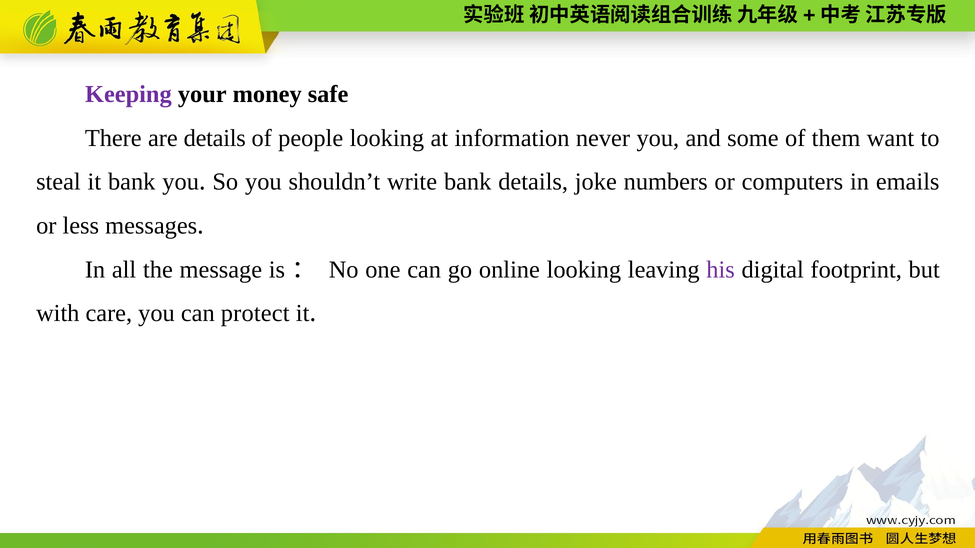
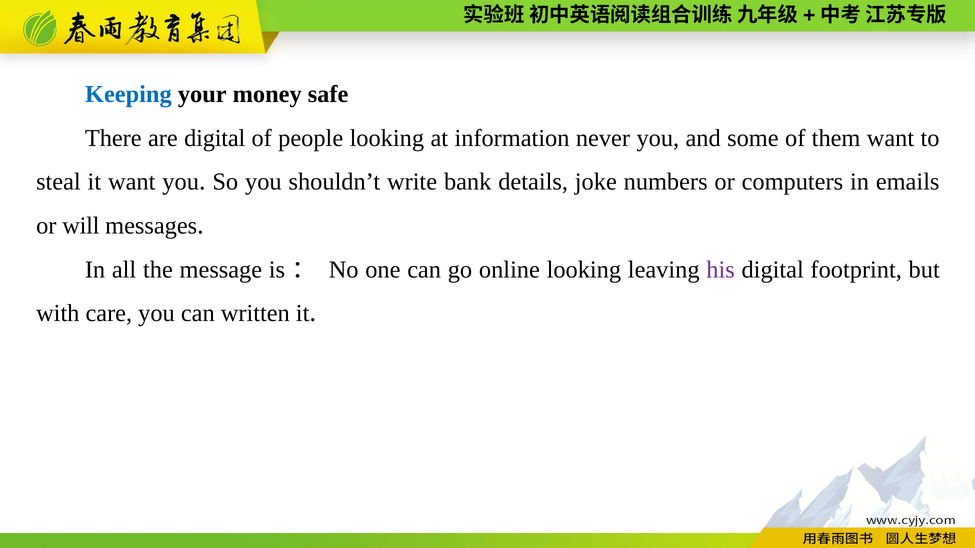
Keeping colour: purple -> blue
are details: details -> digital
it bank: bank -> want
less: less -> will
protect: protect -> written
